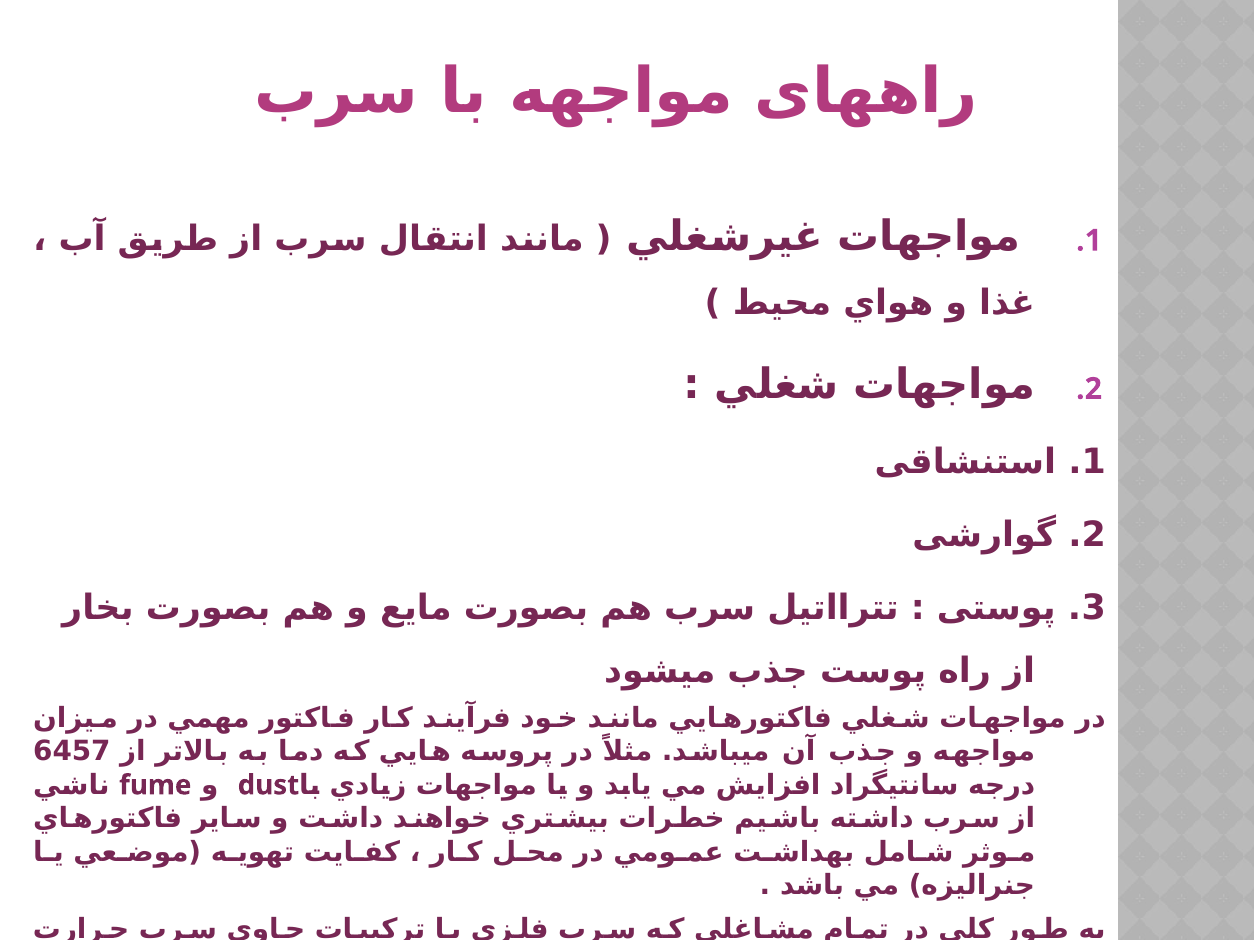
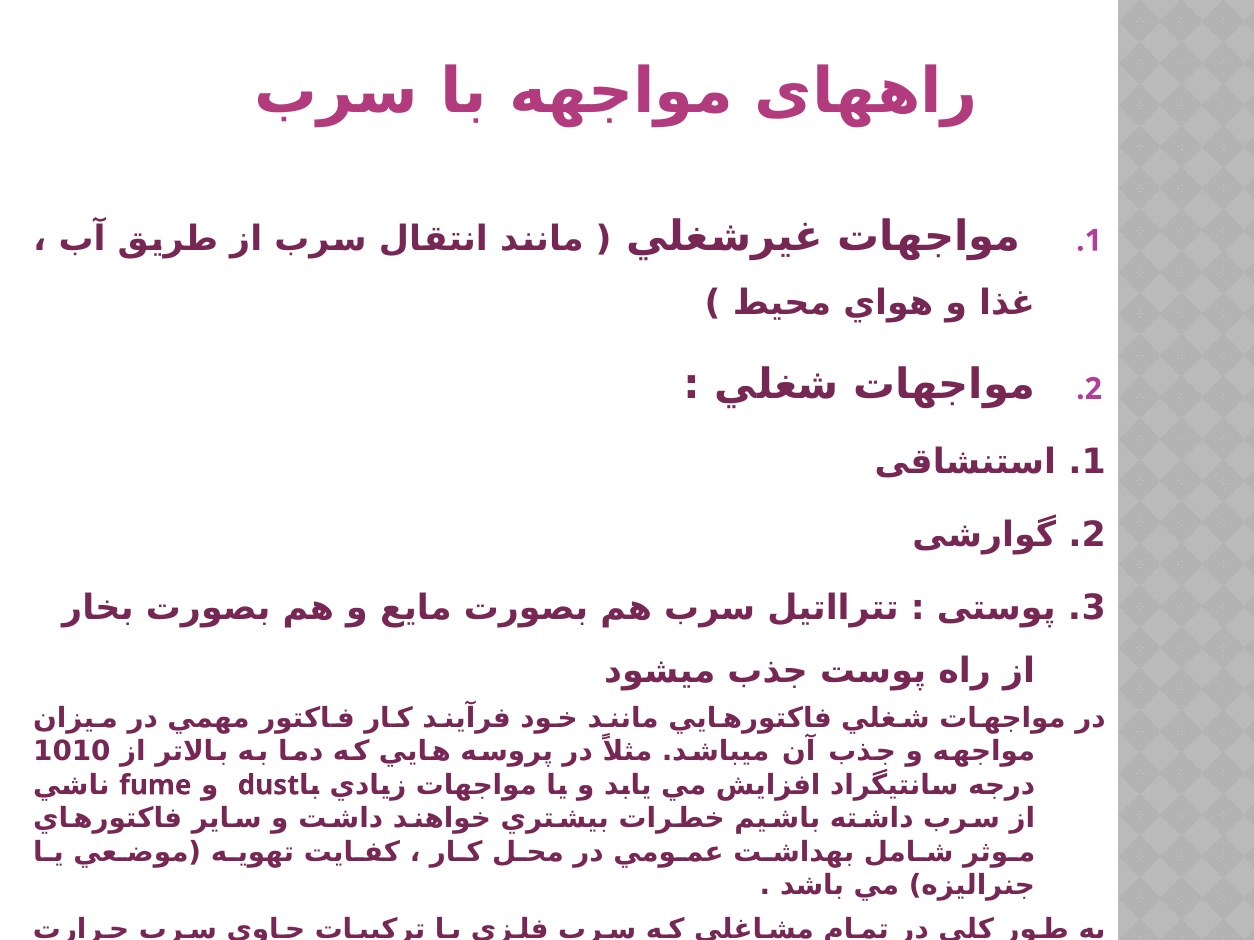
6457: 6457 -> 1010
